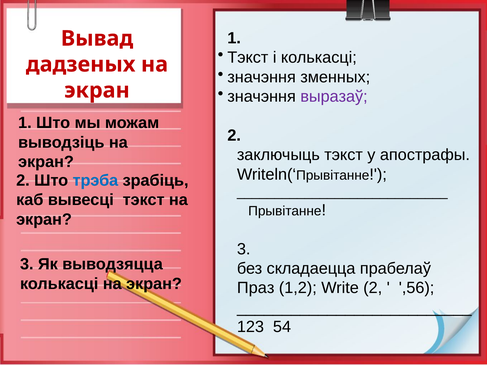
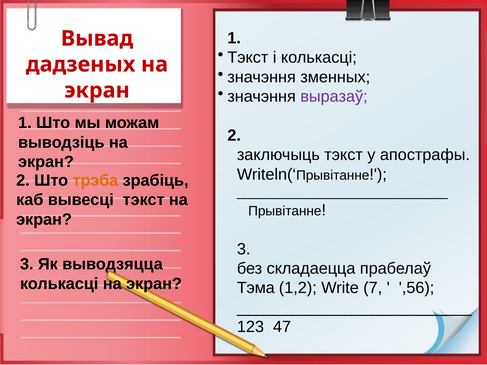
трэба colour: blue -> orange
Праз: Праз -> Тэма
Write 2: 2 -> 7
54: 54 -> 47
